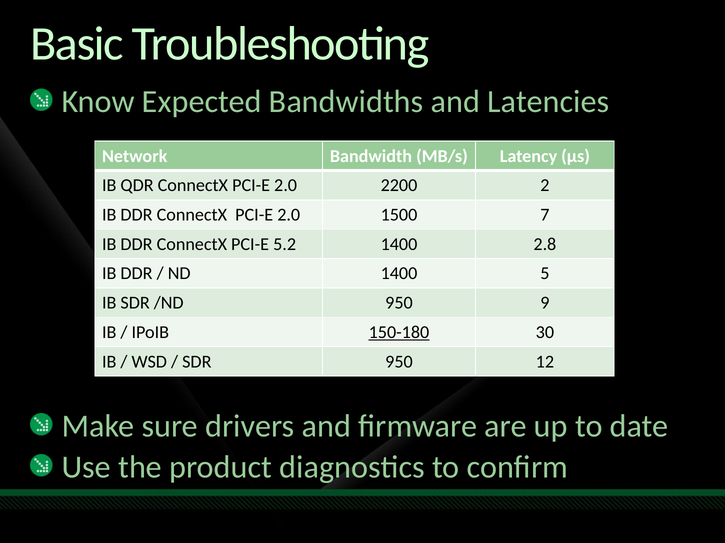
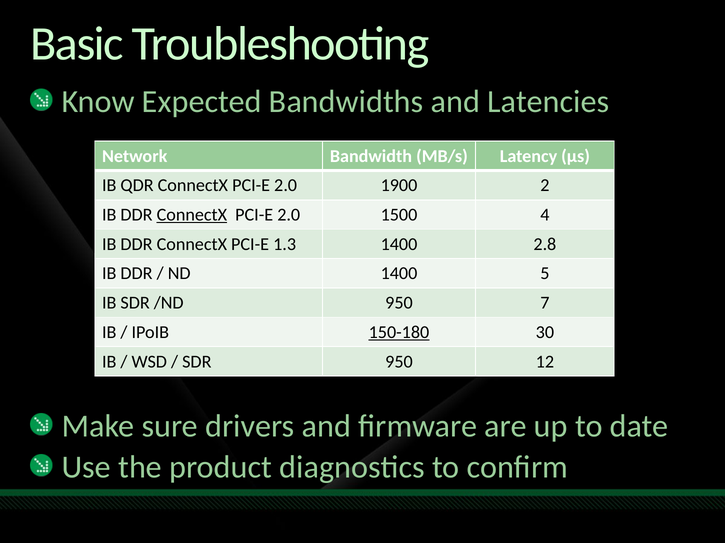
2200: 2200 -> 1900
ConnectX at (192, 215) underline: none -> present
7: 7 -> 4
5.2: 5.2 -> 1.3
9: 9 -> 7
